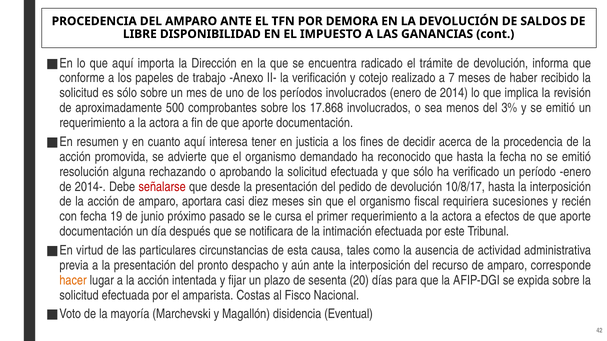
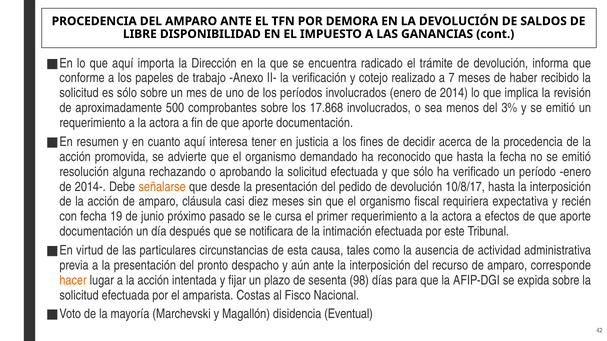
señalarse colour: red -> orange
aportara: aportara -> cláusula
sucesiones: sucesiones -> expectativa
20: 20 -> 98
